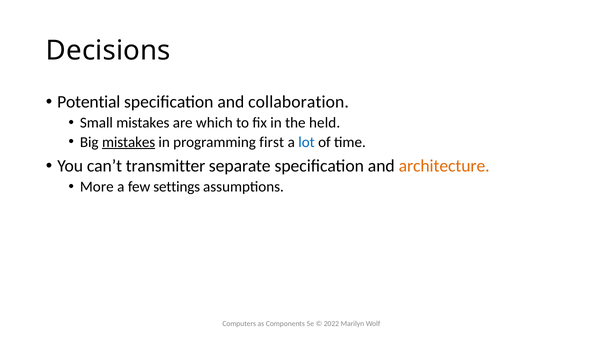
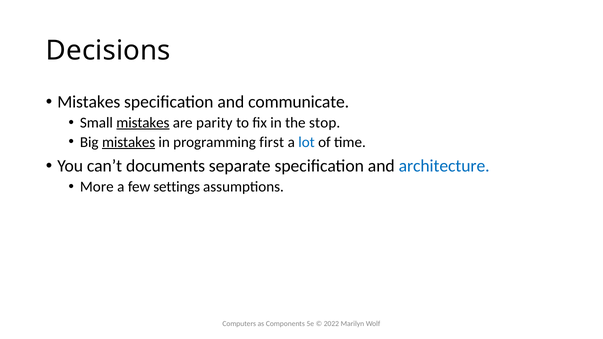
Potential at (89, 102): Potential -> Mistakes
collaboration: collaboration -> communicate
mistakes at (143, 123) underline: none -> present
which: which -> parity
held: held -> stop
transmitter: transmitter -> documents
architecture colour: orange -> blue
